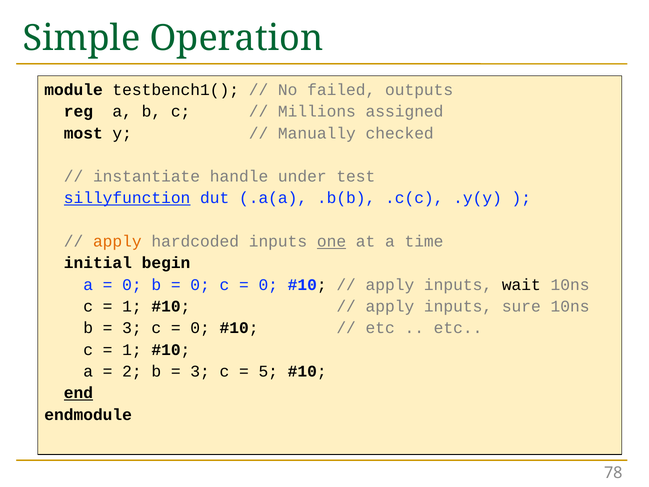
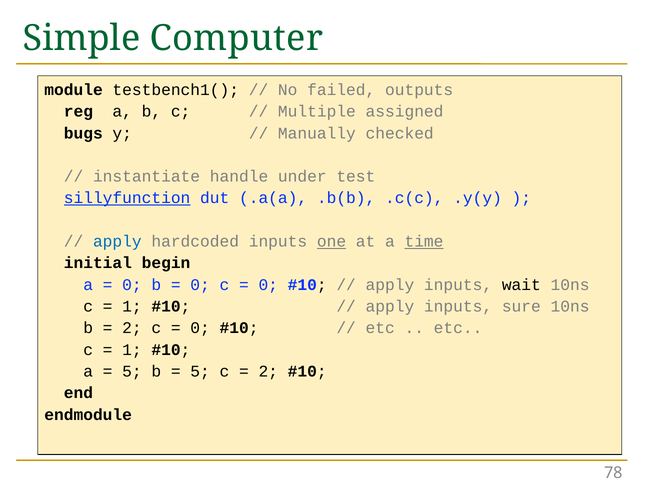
Operation: Operation -> Computer
Millions: Millions -> Multiple
most: most -> bugs
apply at (117, 241) colour: orange -> blue
time underline: none -> present
3 at (132, 328): 3 -> 2
2 at (132, 371): 2 -> 5
3 at (200, 371): 3 -> 5
5 at (268, 371): 5 -> 2
end underline: present -> none
